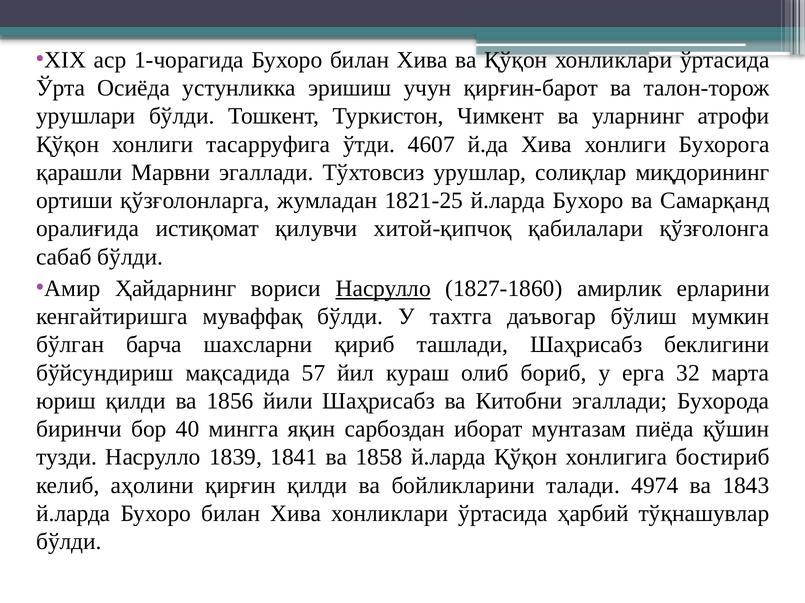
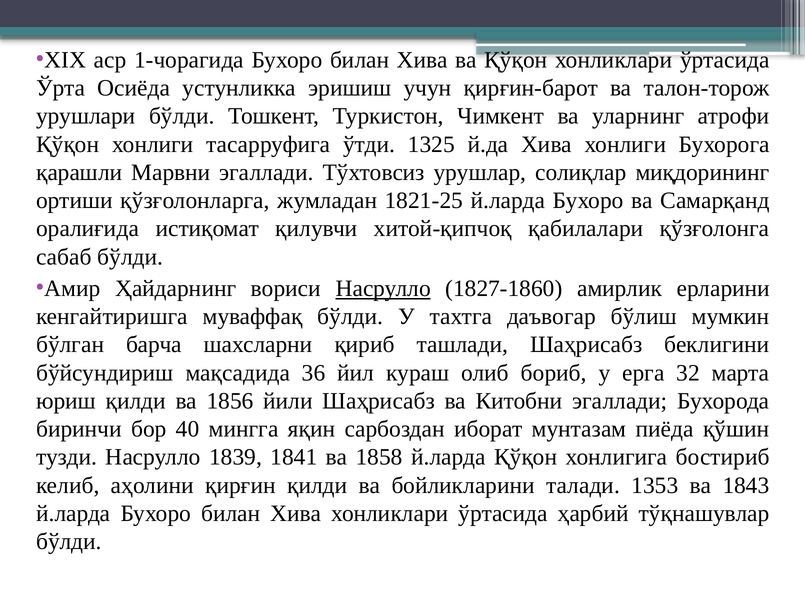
4607: 4607 -> 1325
57: 57 -> 36
4974: 4974 -> 1353
